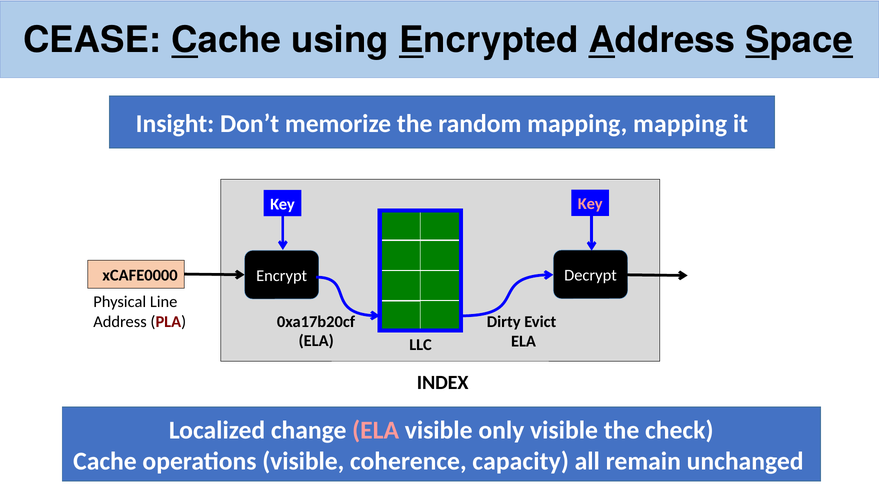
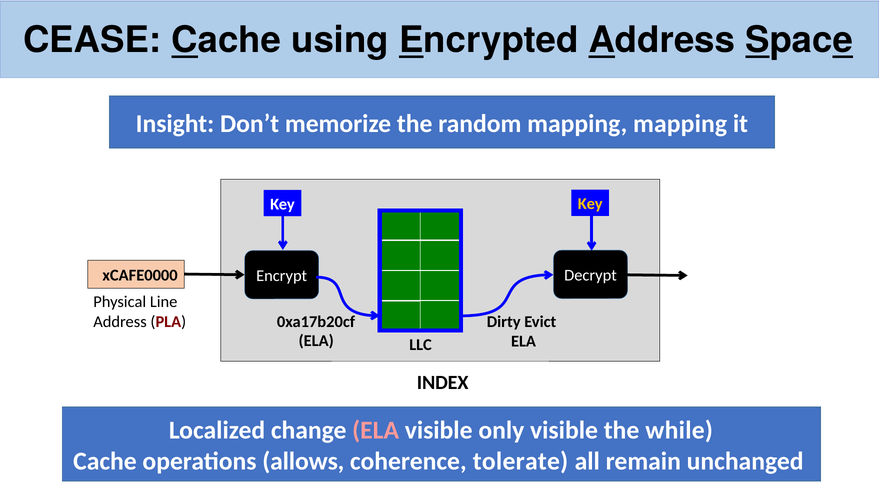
Key at (590, 204) colour: pink -> yellow
check: check -> while
operations visible: visible -> allows
capacity: capacity -> tolerate
